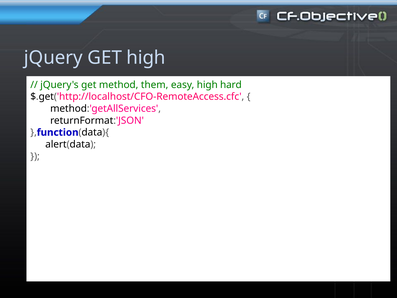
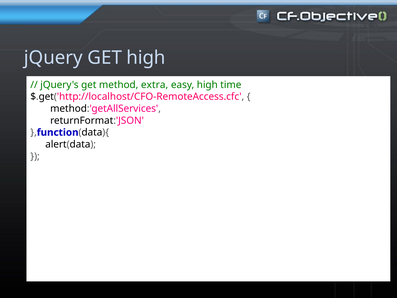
them: them -> extra
hard: hard -> time
